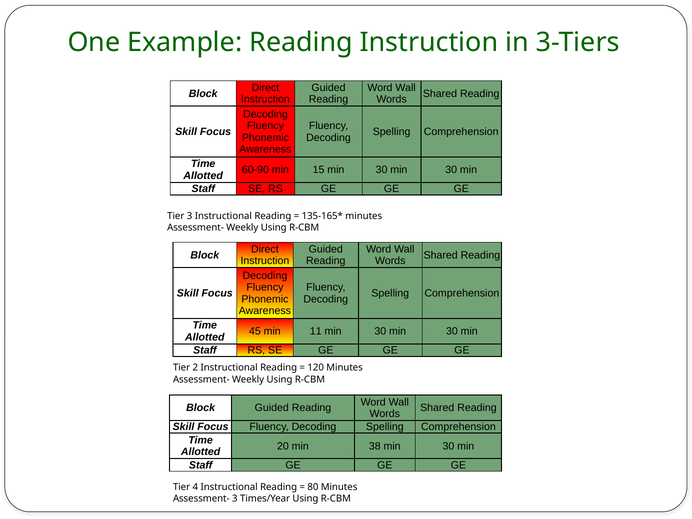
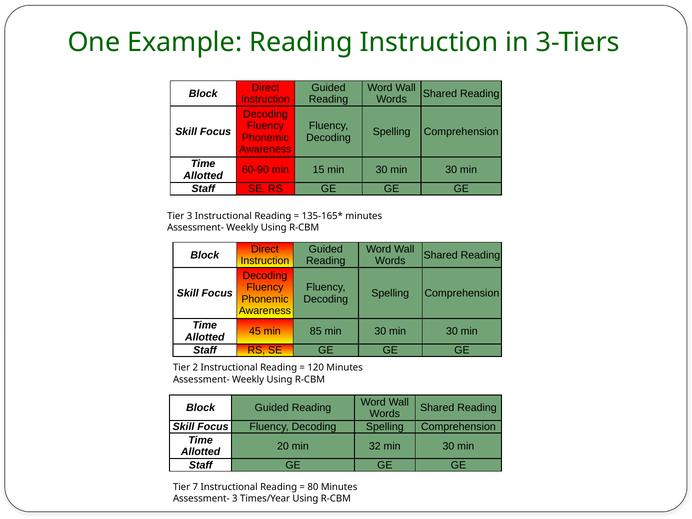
11: 11 -> 85
38: 38 -> 32
4: 4 -> 7
